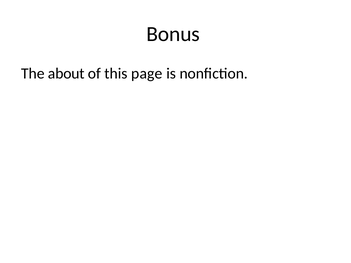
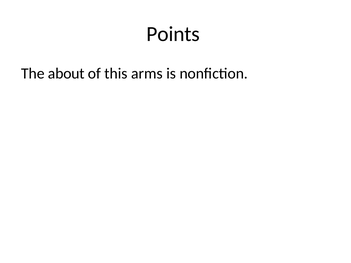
Bonus: Bonus -> Points
page: page -> arms
